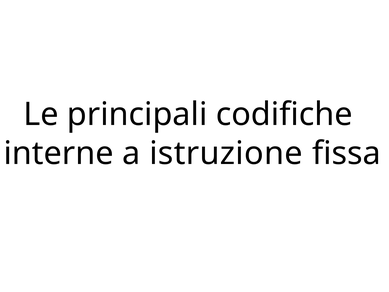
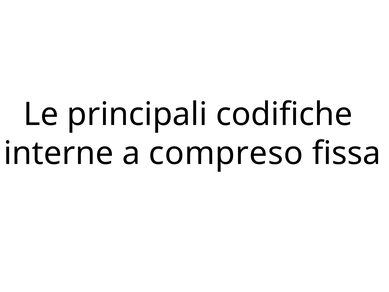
istruzione: istruzione -> compreso
